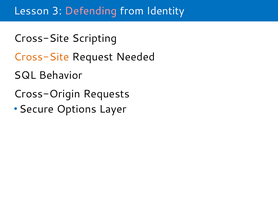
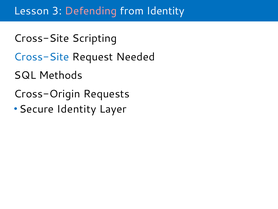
Cross-Site at (42, 57) colour: orange -> blue
Behavior: Behavior -> Methods
Secure Options: Options -> Identity
